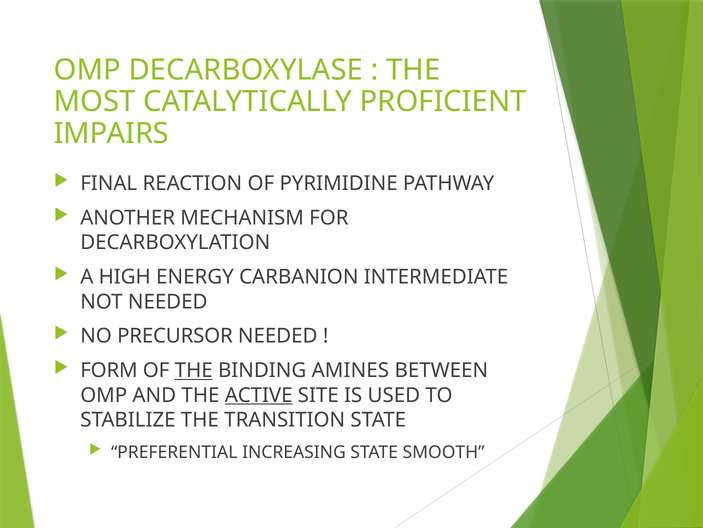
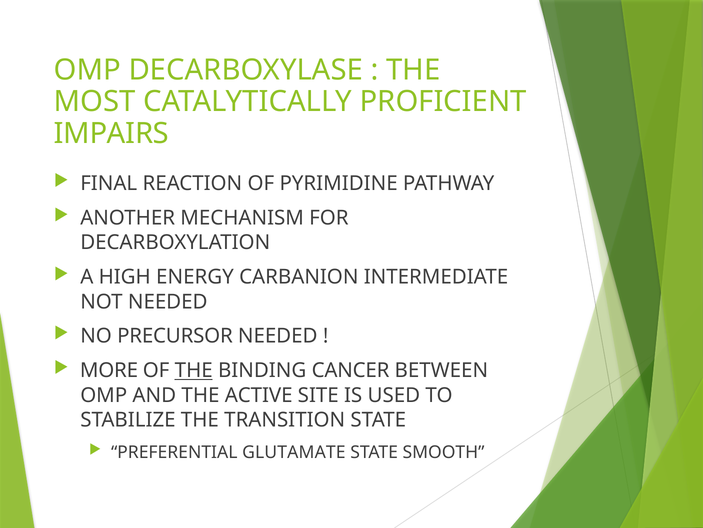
FORM: FORM -> MORE
AMINES: AMINES -> CANCER
ACTIVE underline: present -> none
INCREASING: INCREASING -> GLUTAMATE
